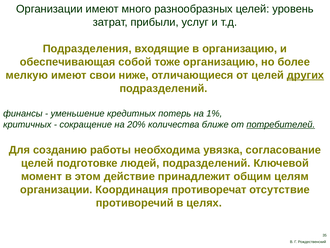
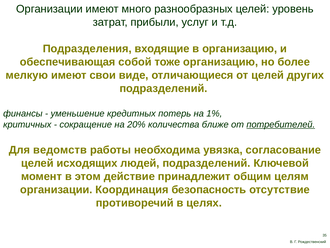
ниже: ниже -> виде
других underline: present -> none
созданию: созданию -> ведомств
подготовке: подготовке -> исходящих
противоречат: противоречат -> безопасность
